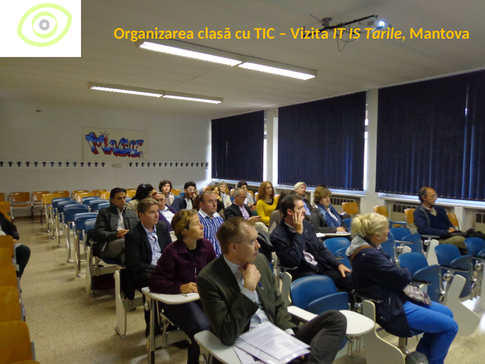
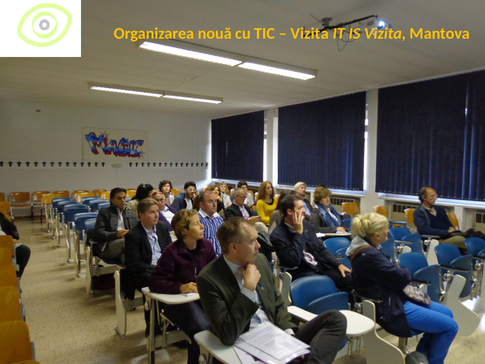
clasă: clasă -> nouă
IS Tarile: Tarile -> Vizita
